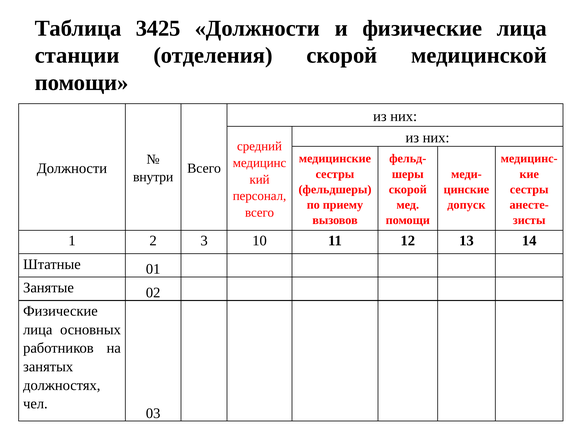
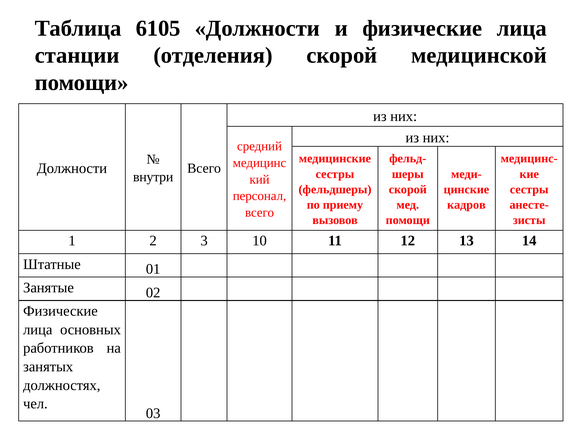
3425: 3425 -> 6105
допуск: допуск -> кадров
